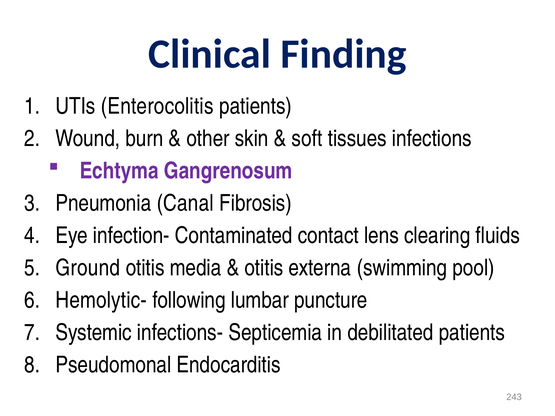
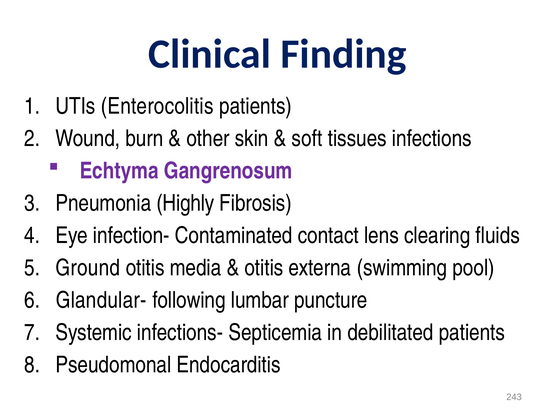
Canal: Canal -> Highly
Hemolytic-: Hemolytic- -> Glandular-
